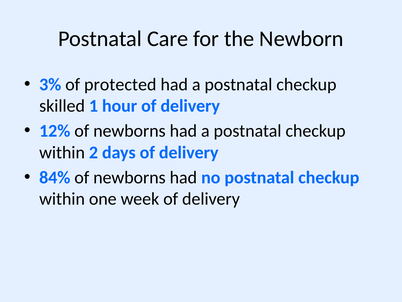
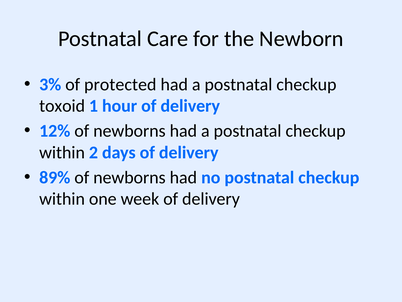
skilled: skilled -> toxoid
84%: 84% -> 89%
